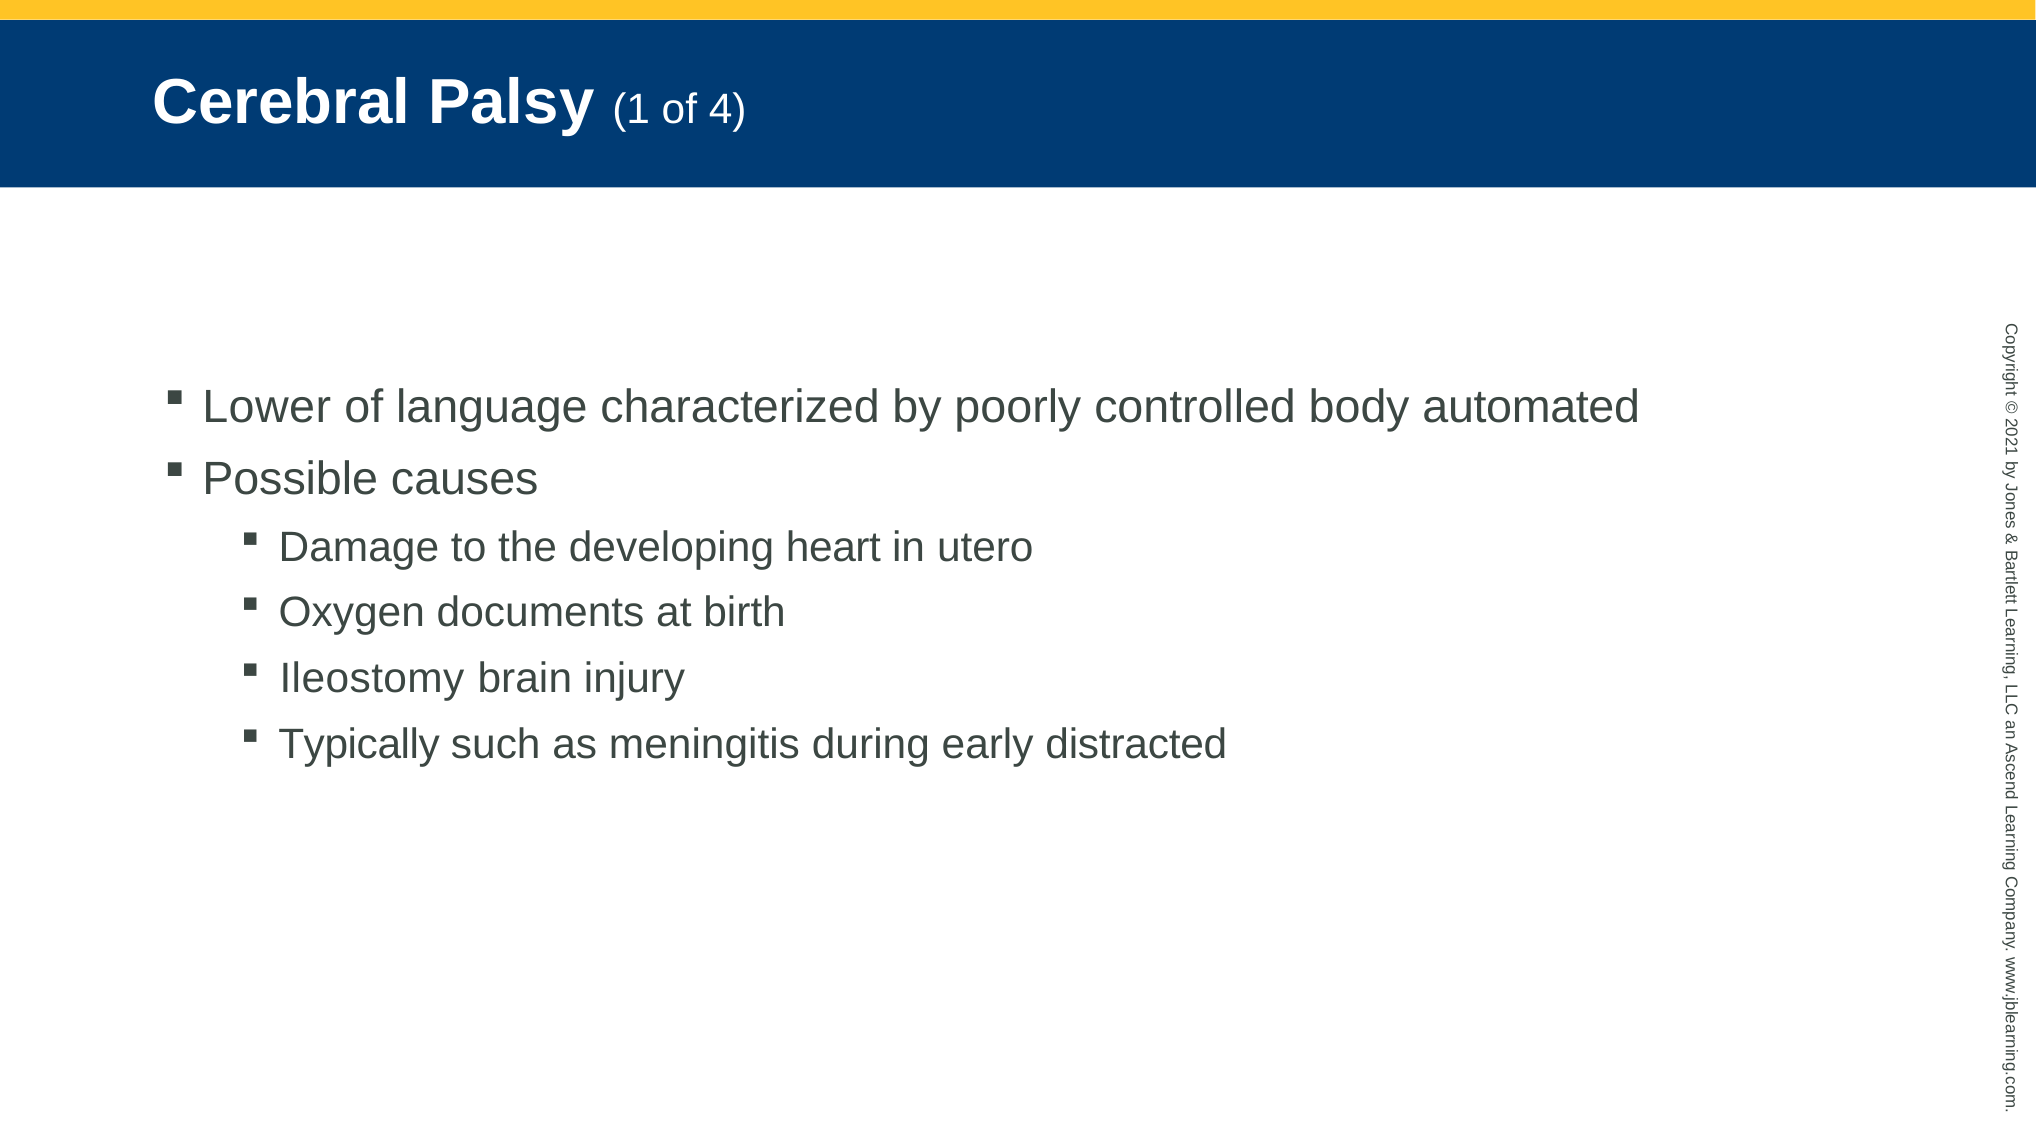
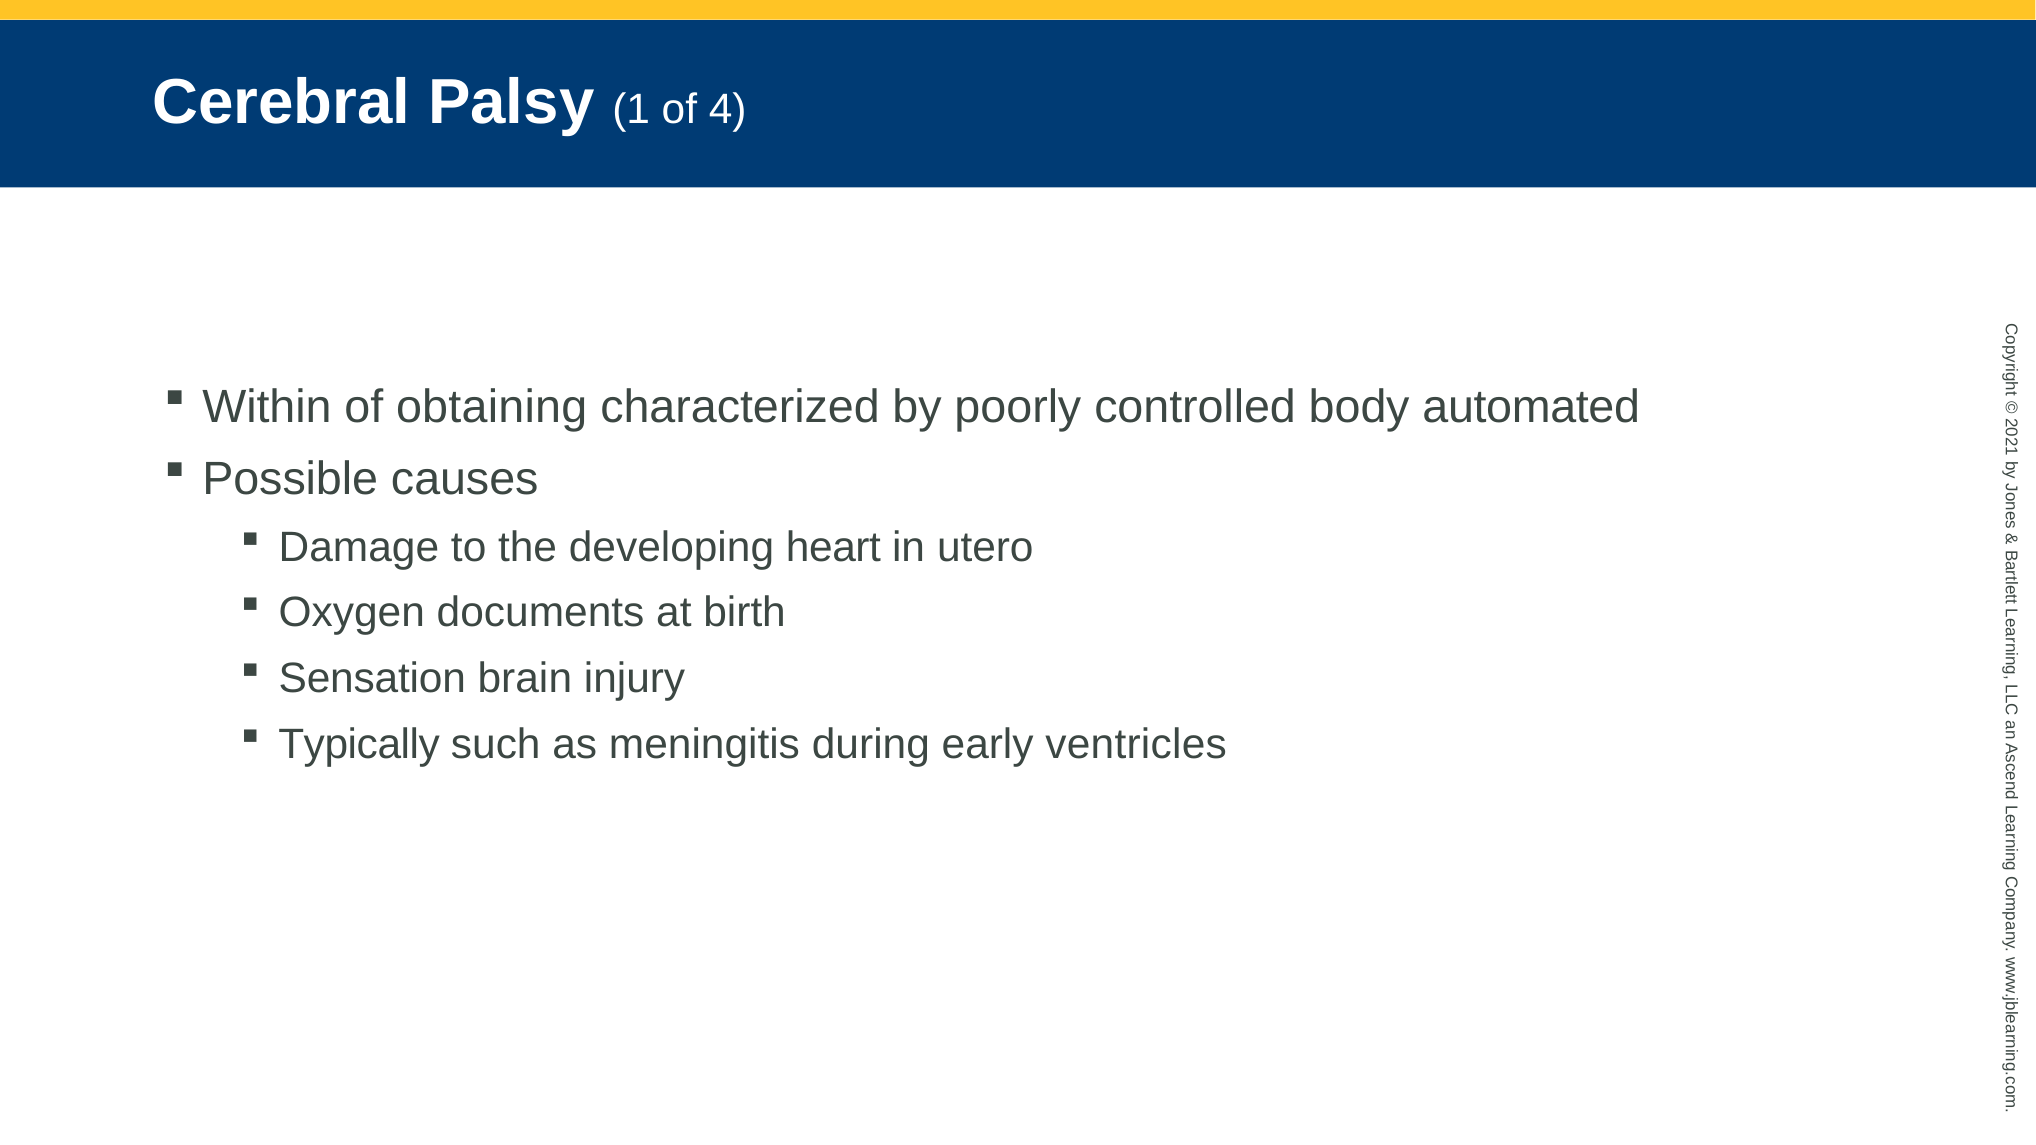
Lower: Lower -> Within
language: language -> obtaining
Ileostomy: Ileostomy -> Sensation
distracted: distracted -> ventricles
